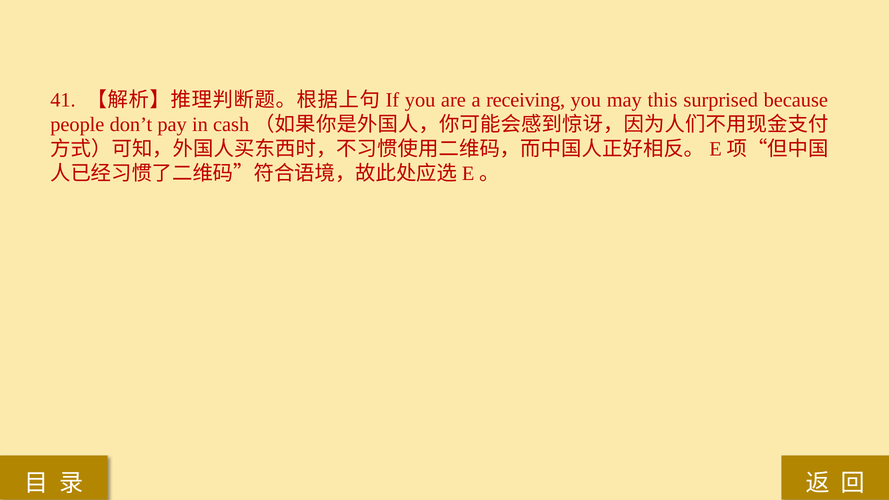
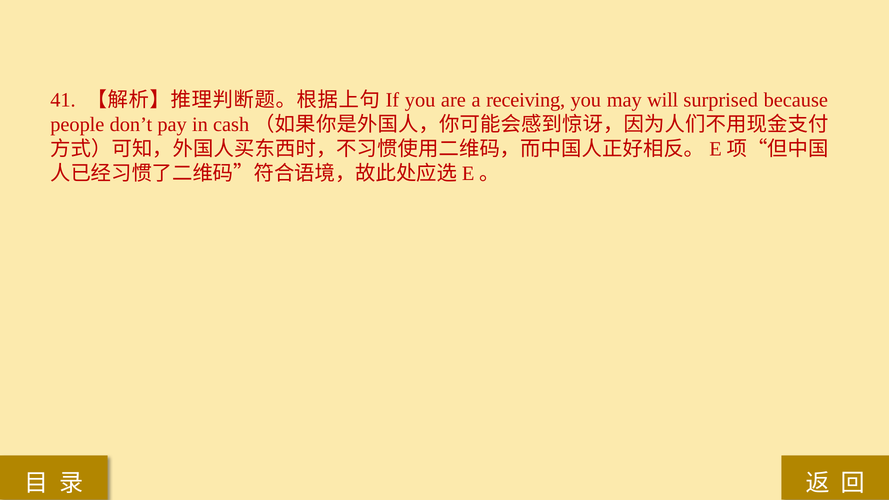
this: this -> will
